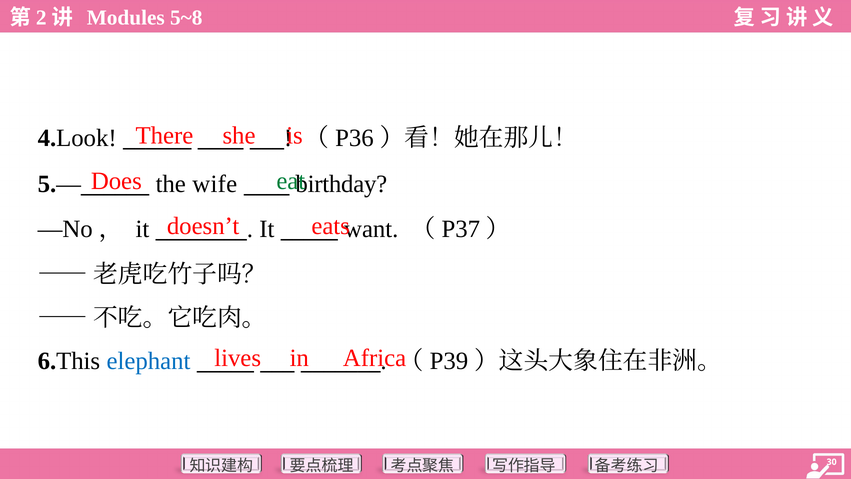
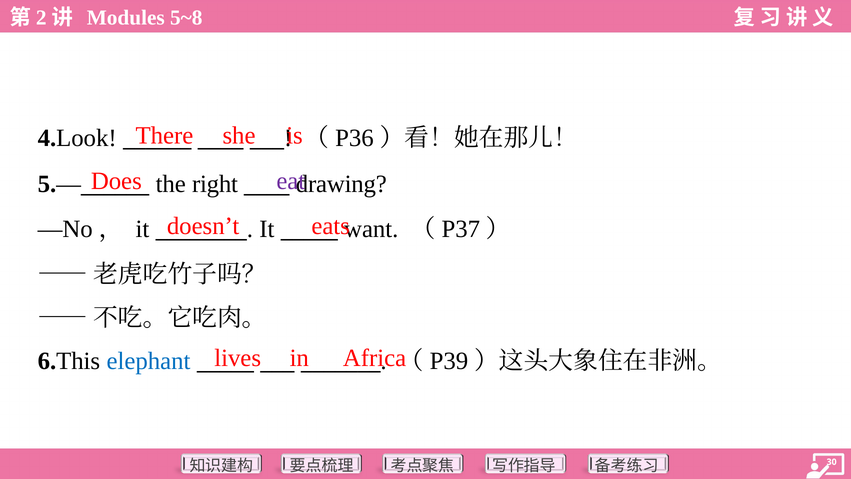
eat colour: green -> purple
wife: wife -> right
birthday: birthday -> drawing
